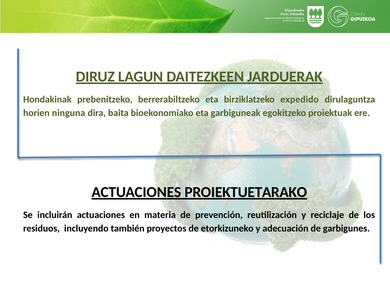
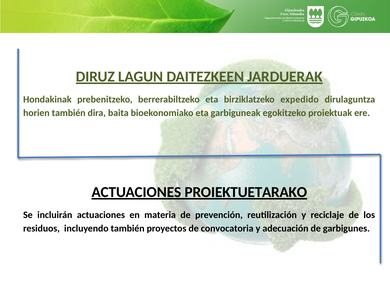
horien ninguna: ninguna -> también
etorkizuneko: etorkizuneko -> convocatoria
